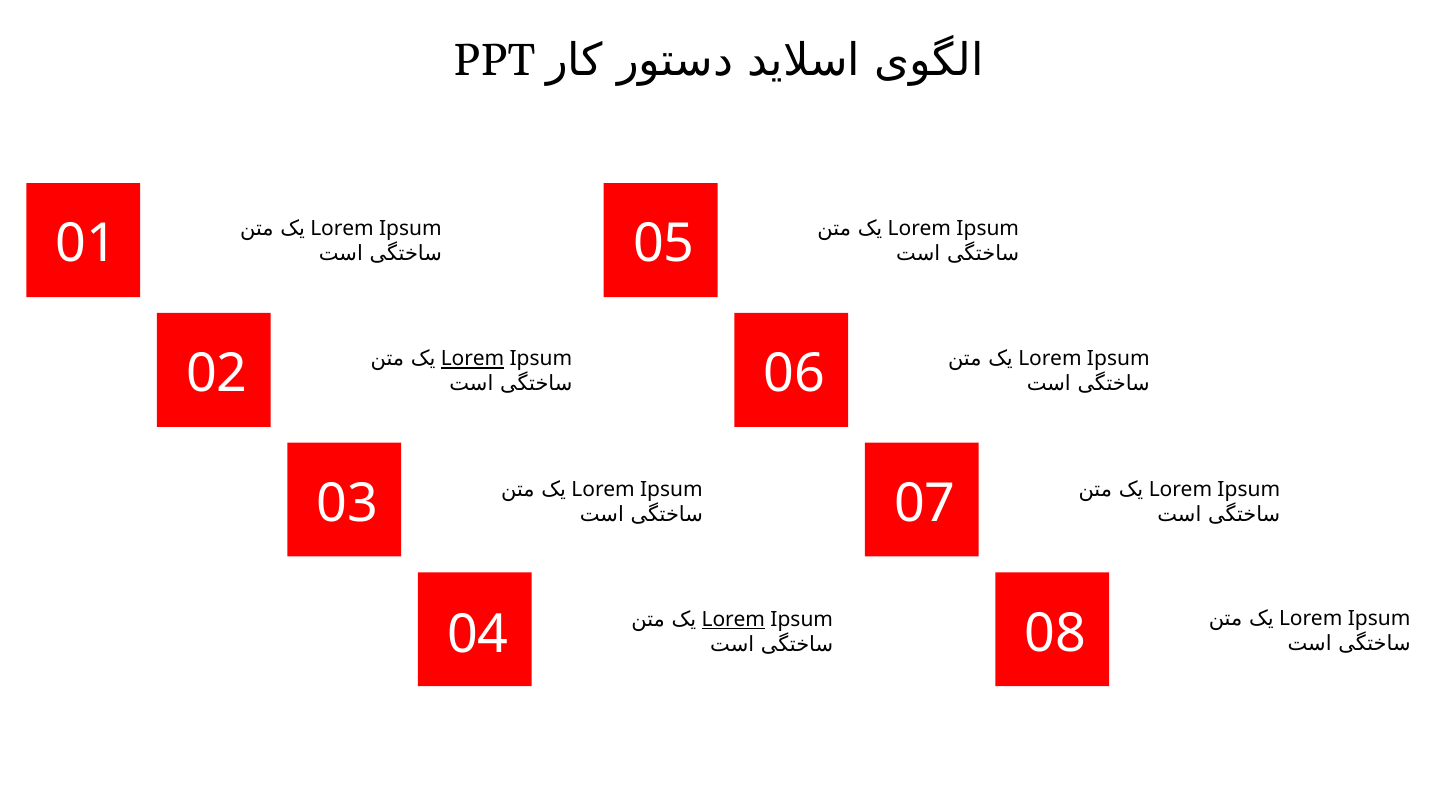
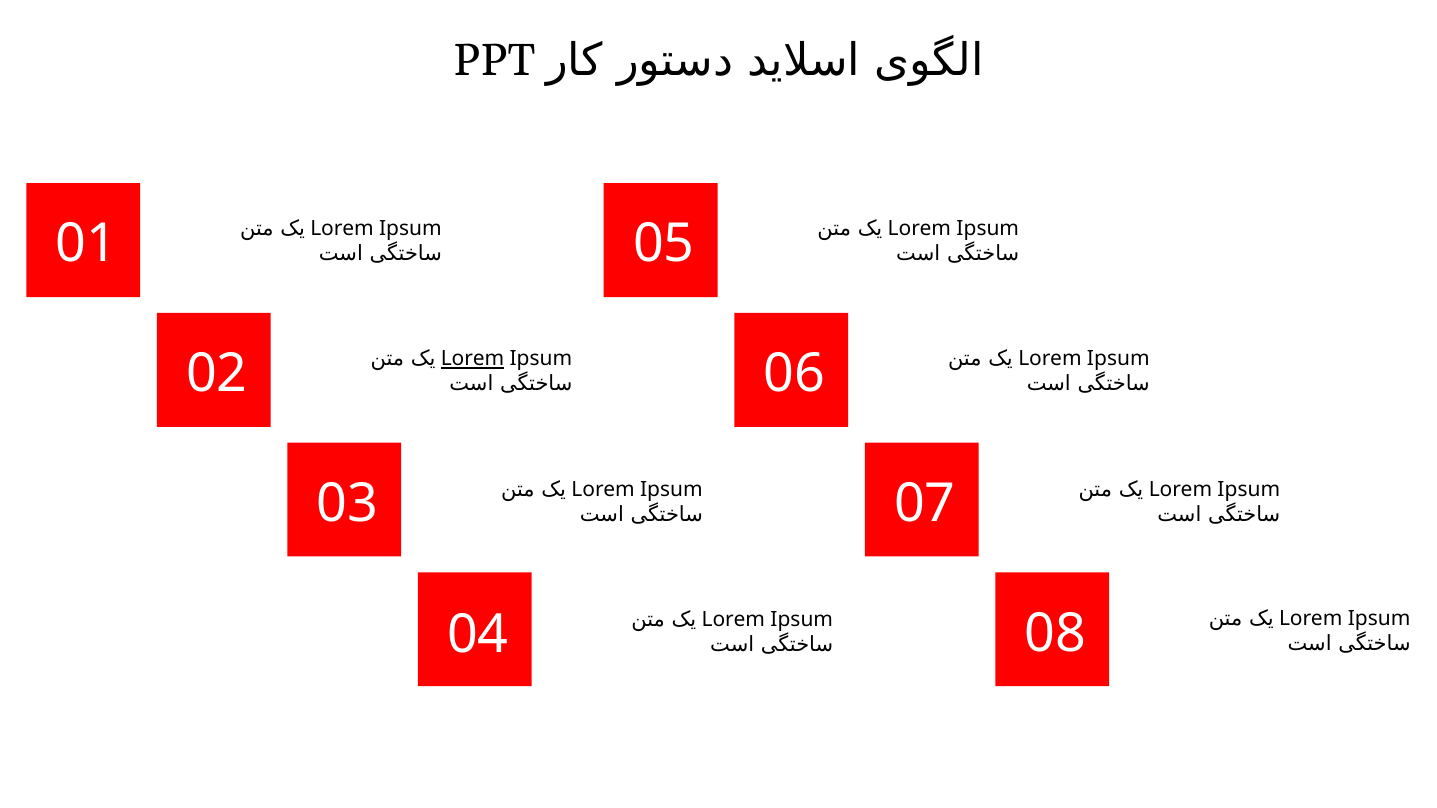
Lorem at (733, 620) underline: present -> none
